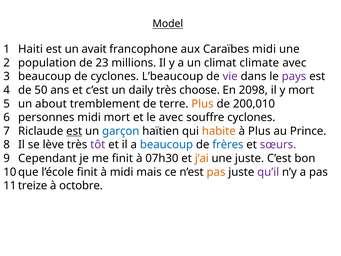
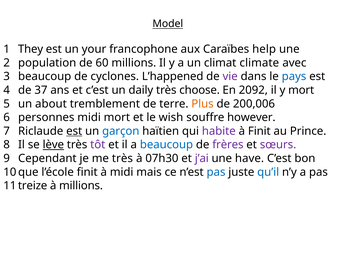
Haiti: Haiti -> They
avait: avait -> your
Caraïbes midi: midi -> help
23: 23 -> 60
L’beaucoup: L’beaucoup -> L’happened
pays colour: purple -> blue
50: 50 -> 37
2098: 2098 -> 2092
200,010: 200,010 -> 200,006
le avec: avec -> wish
souffre cyclones: cyclones -> however
habite colour: orange -> purple
à Plus: Plus -> Finit
lève underline: none -> present
frères colour: blue -> purple
me finit: finit -> très
j’ai colour: orange -> purple
une juste: juste -> have
pas at (216, 172) colour: orange -> blue
qu’il colour: purple -> blue
à octobre: octobre -> millions
